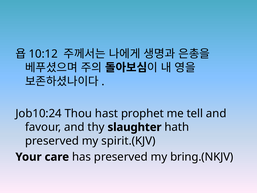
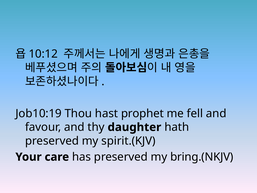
Job10:24: Job10:24 -> Job10:19
tell: tell -> fell
slaughter: slaughter -> daughter
